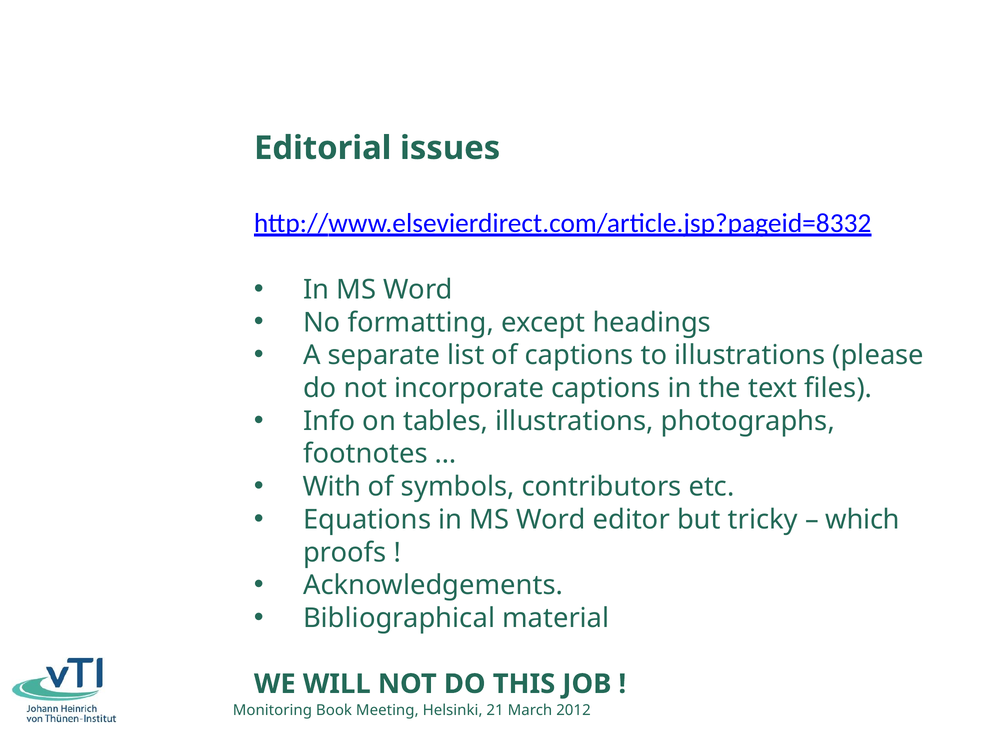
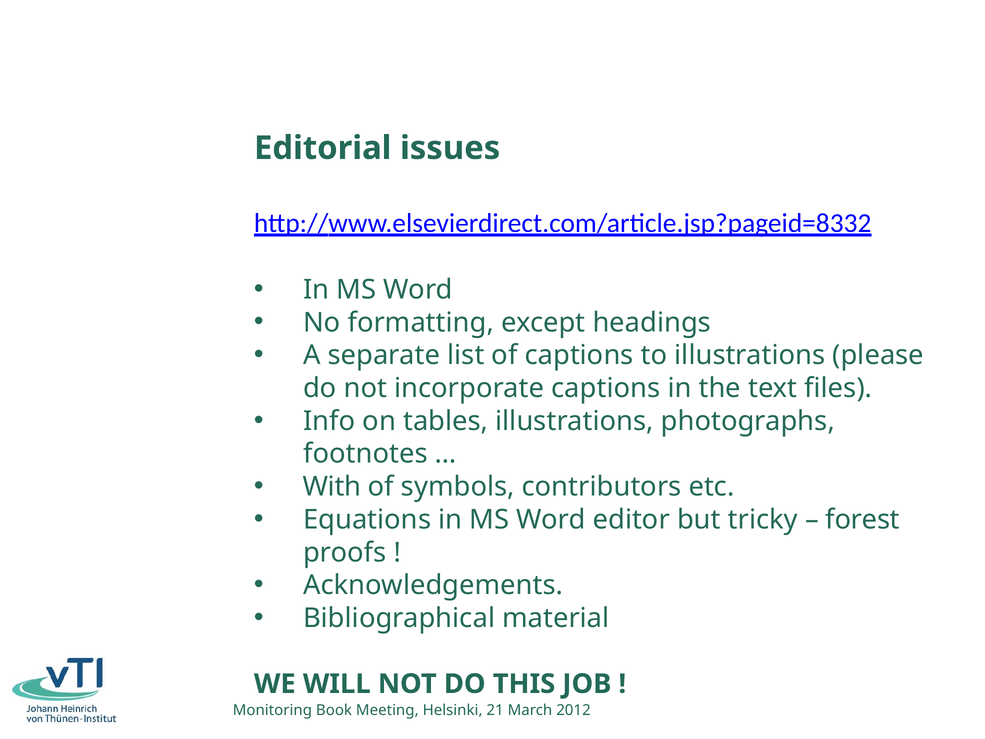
which: which -> forest
